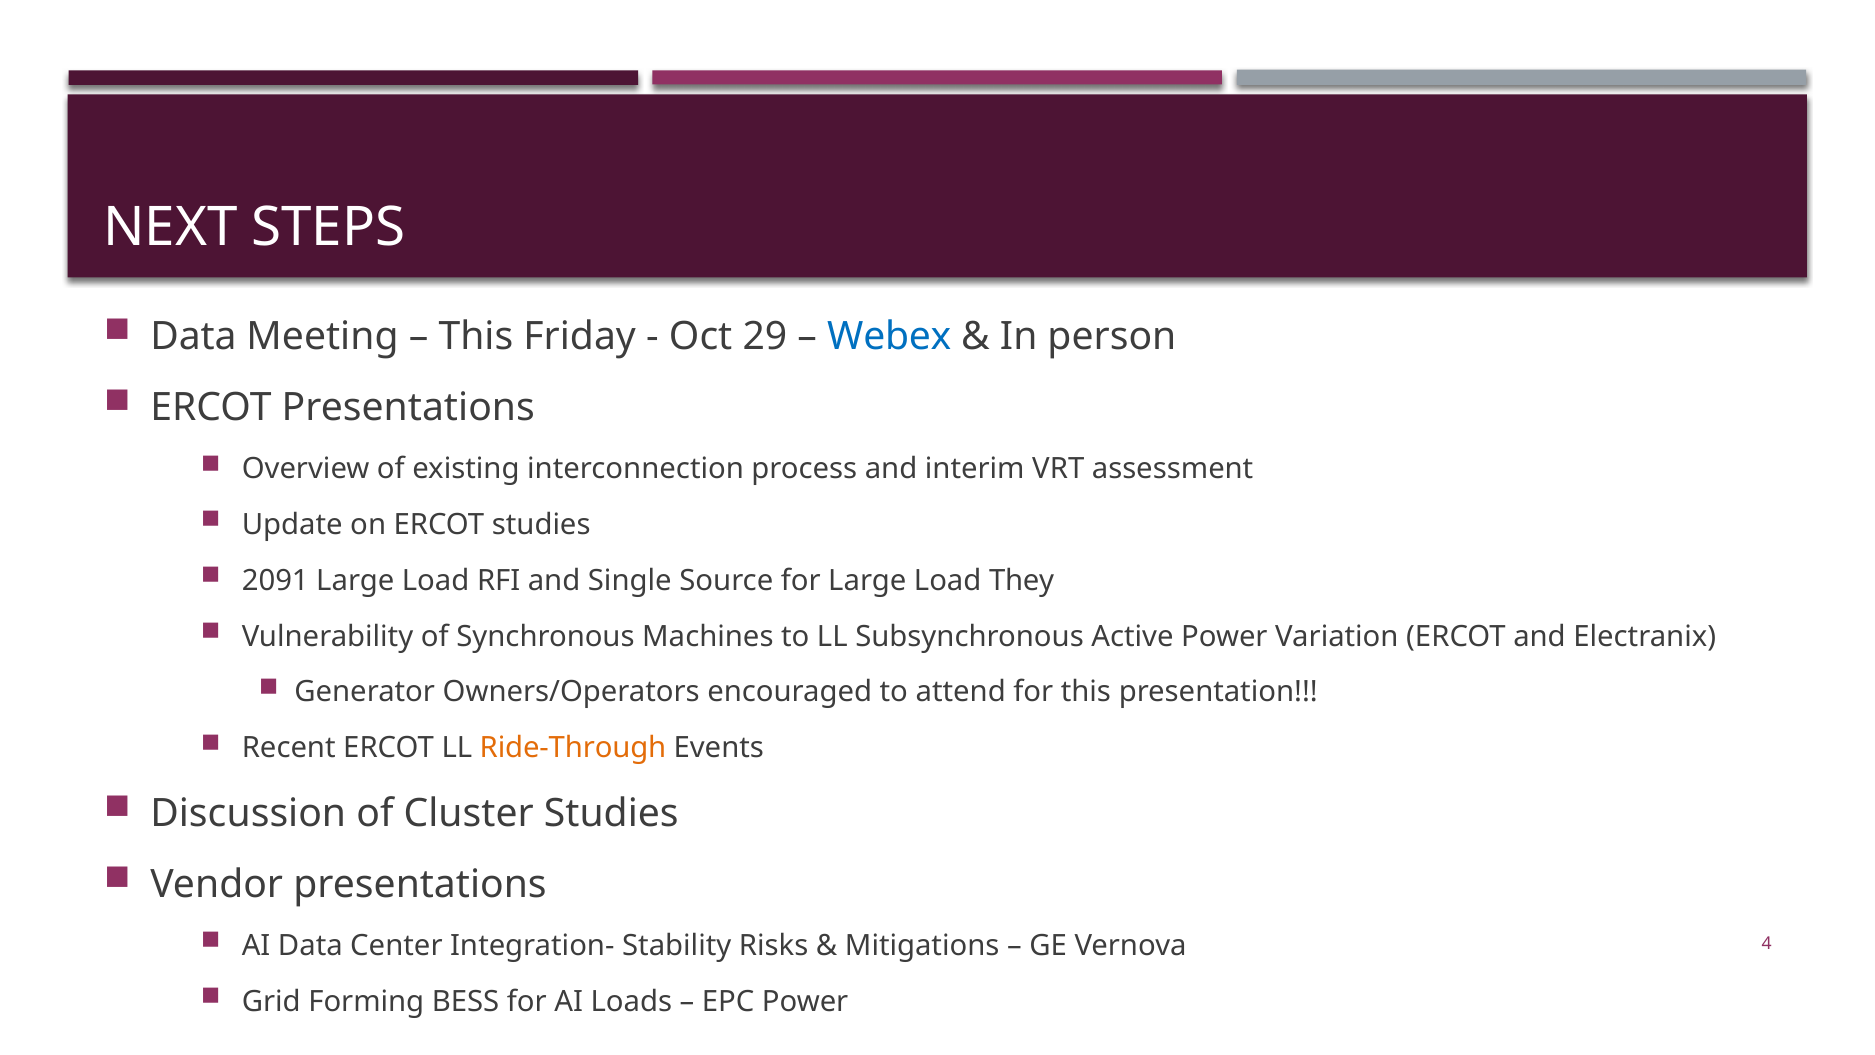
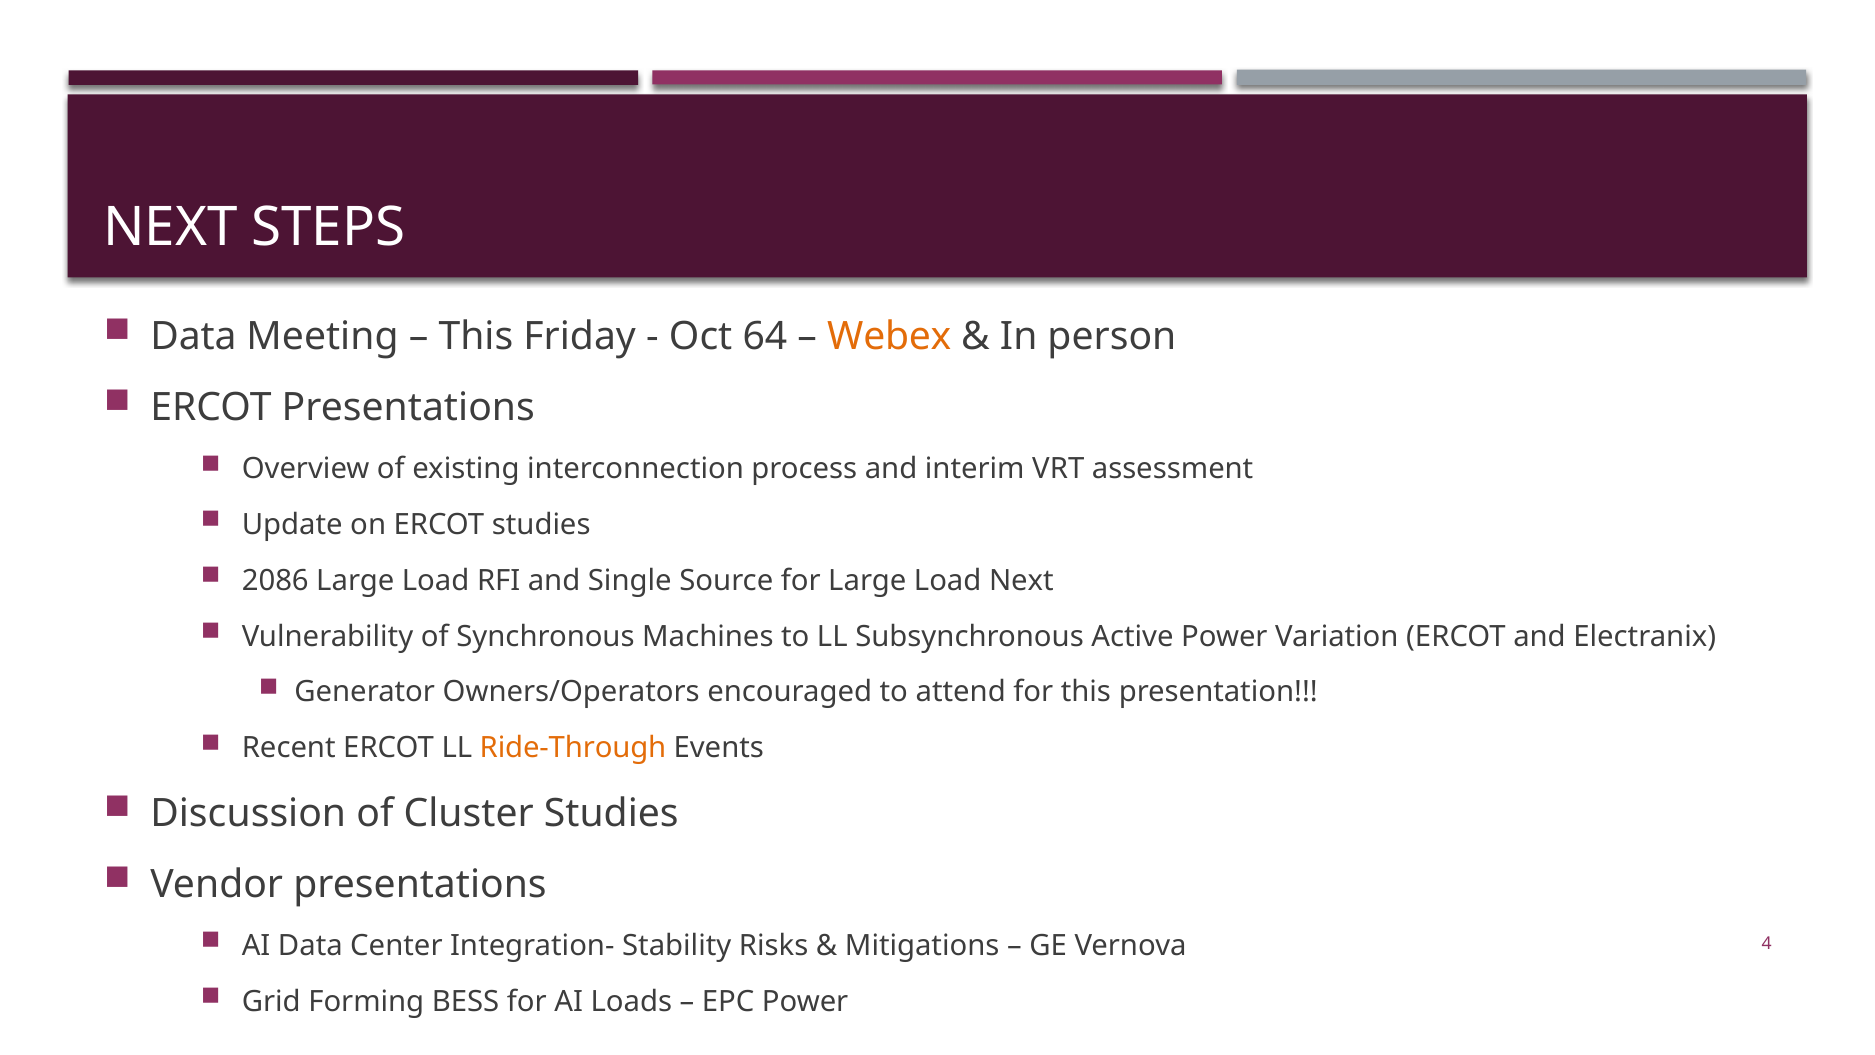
29: 29 -> 64
Webex colour: blue -> orange
2091: 2091 -> 2086
Load They: They -> Next
